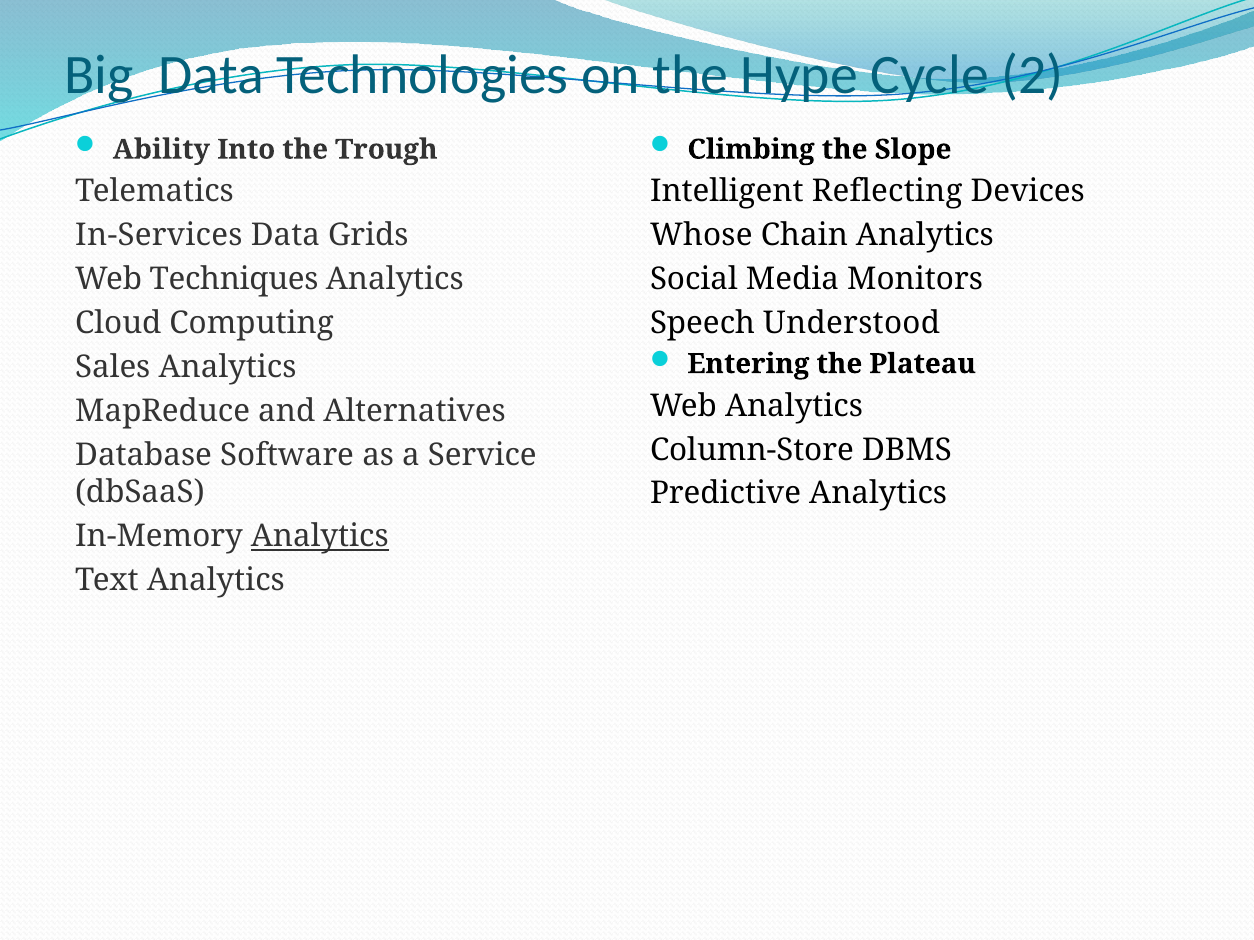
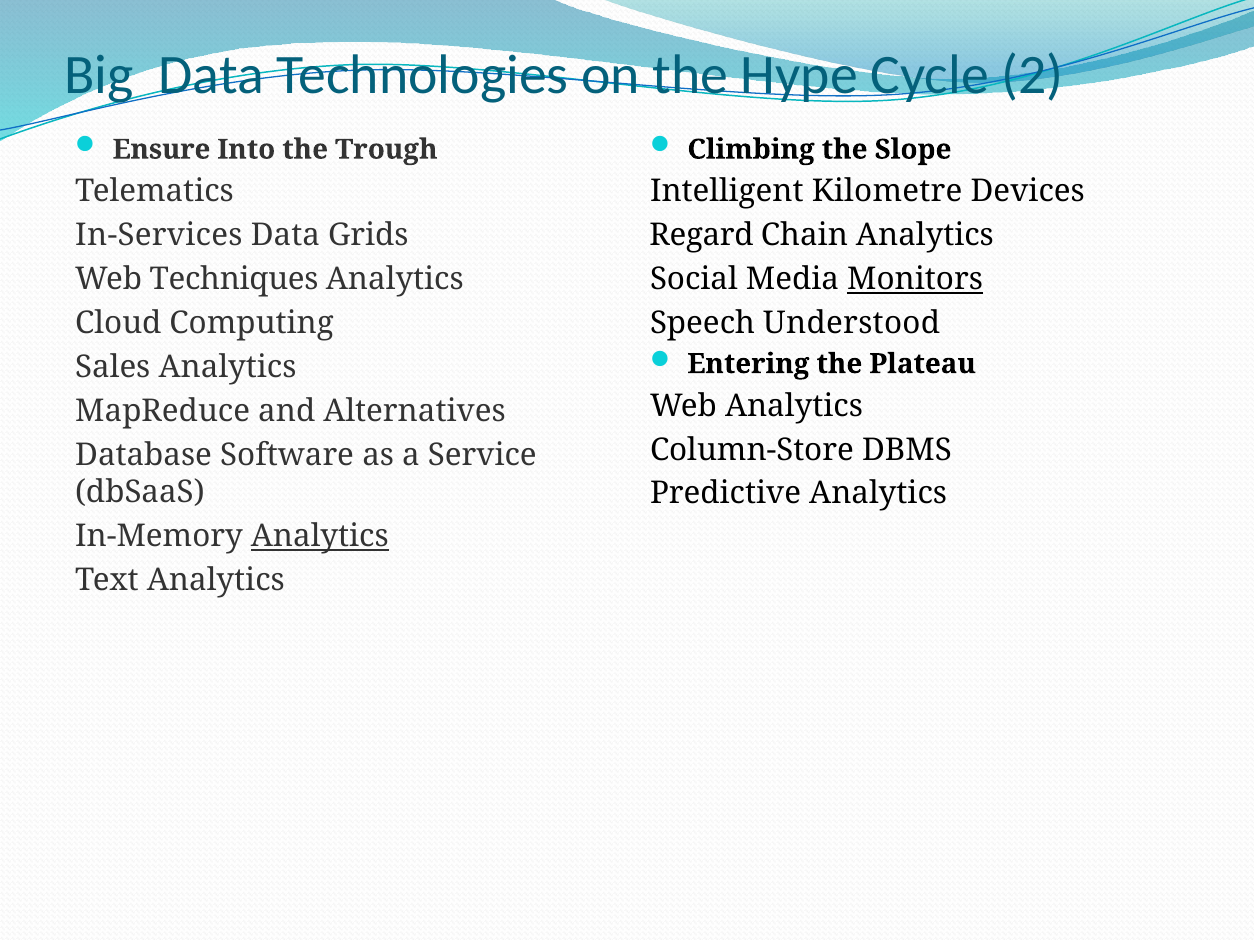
Ability: Ability -> Ensure
Reflecting: Reflecting -> Kilometre
Whose: Whose -> Regard
Monitors underline: none -> present
